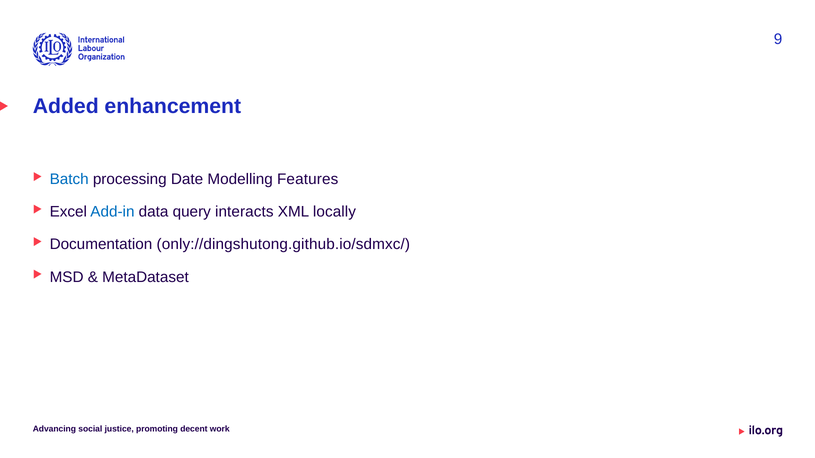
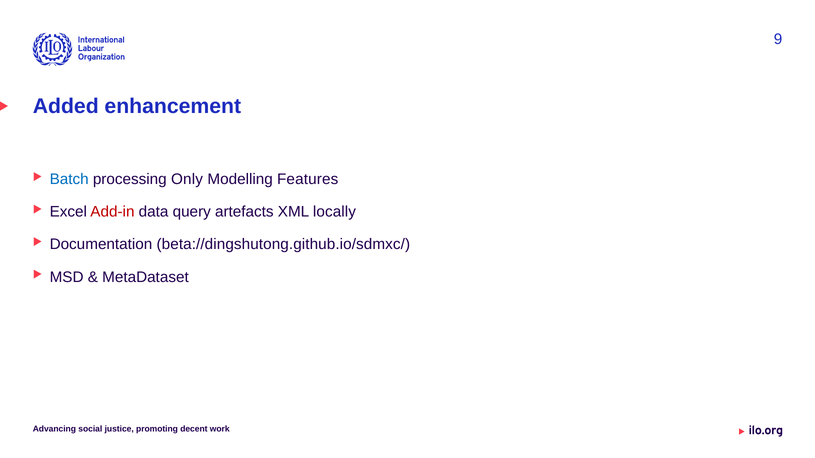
Date: Date -> Only
Add-in colour: blue -> red
interacts: interacts -> artefacts
only://dingshutong.github.io/sdmxc/: only://dingshutong.github.io/sdmxc/ -> beta://dingshutong.github.io/sdmxc/
